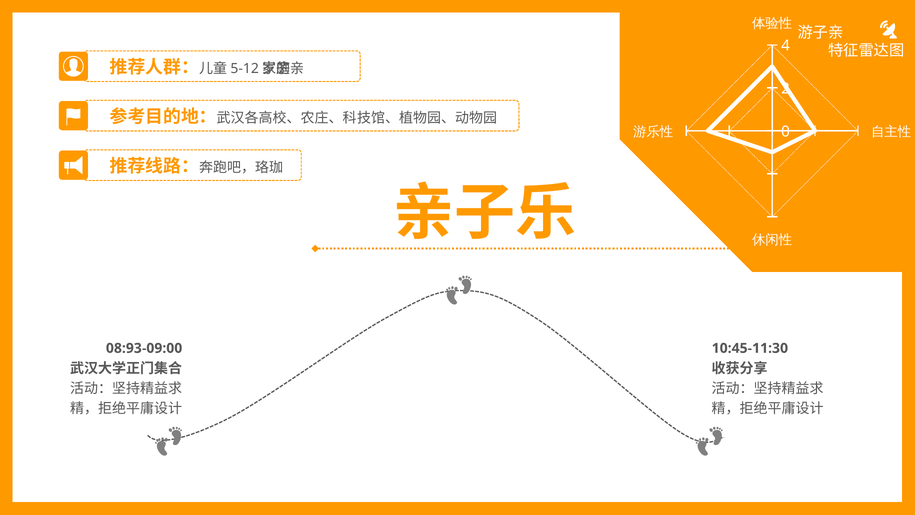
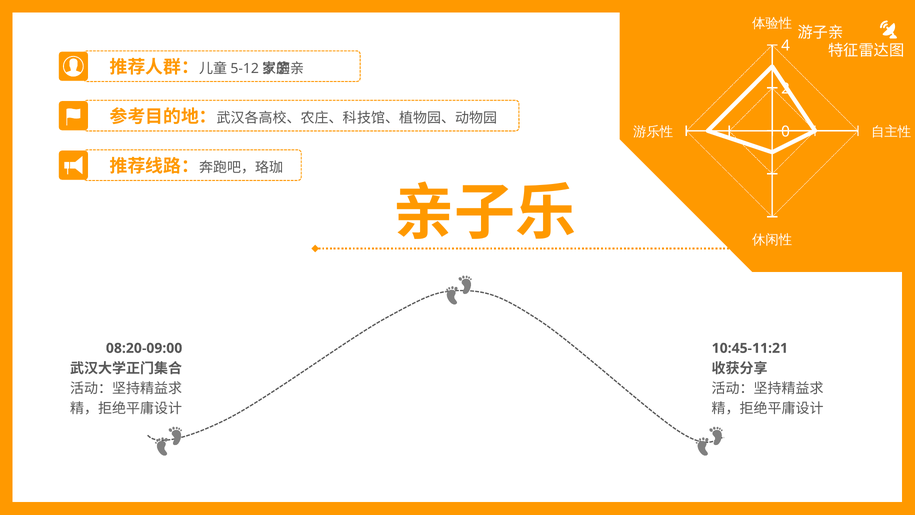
08:93-09:00: 08:93-09:00 -> 08:20-09:00
10:45-11:30: 10:45-11:30 -> 10:45-11:21
